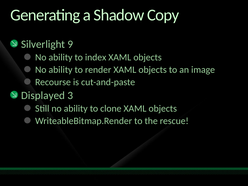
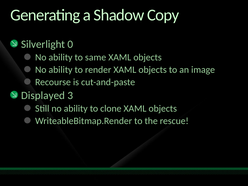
9: 9 -> 0
index: index -> same
